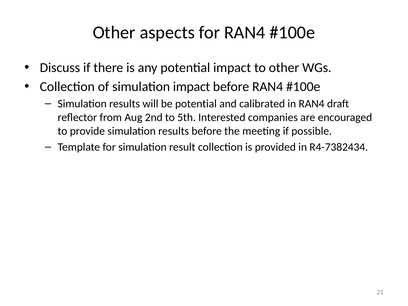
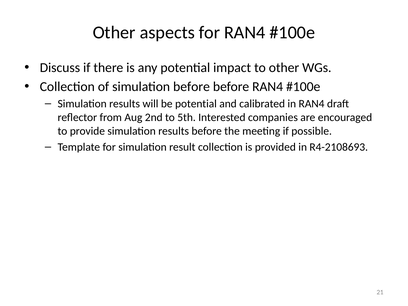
simulation impact: impact -> before
R4-7382434: R4-7382434 -> R4-2108693
